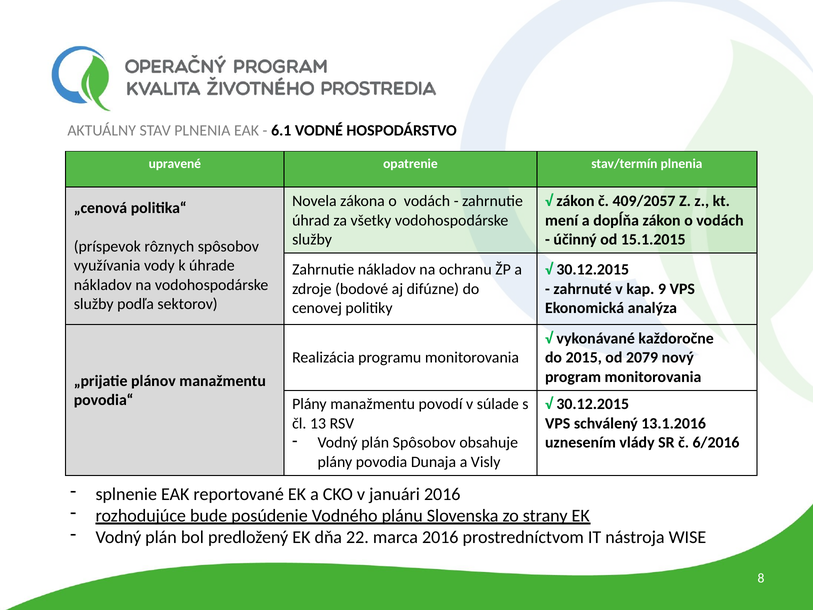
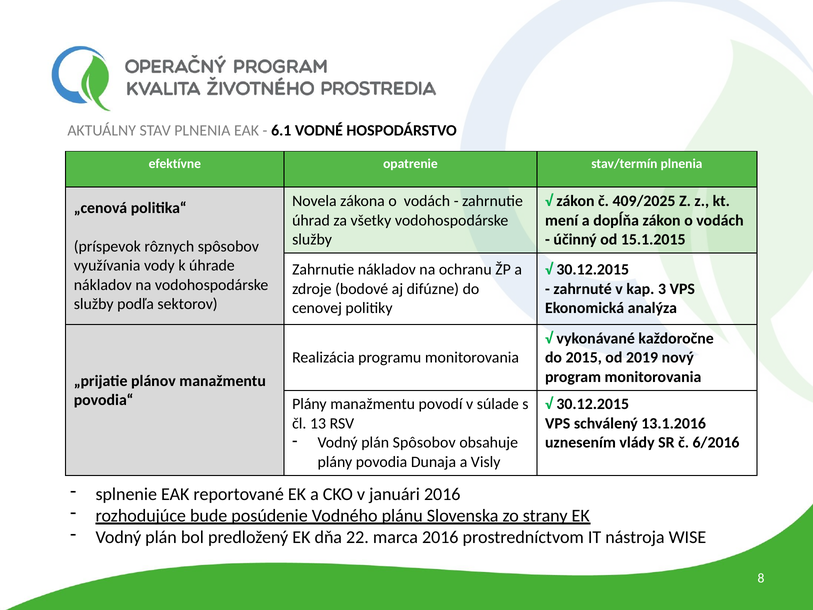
upravené: upravené -> efektívne
409/2057: 409/2057 -> 409/2025
9: 9 -> 3
2079: 2079 -> 2019
